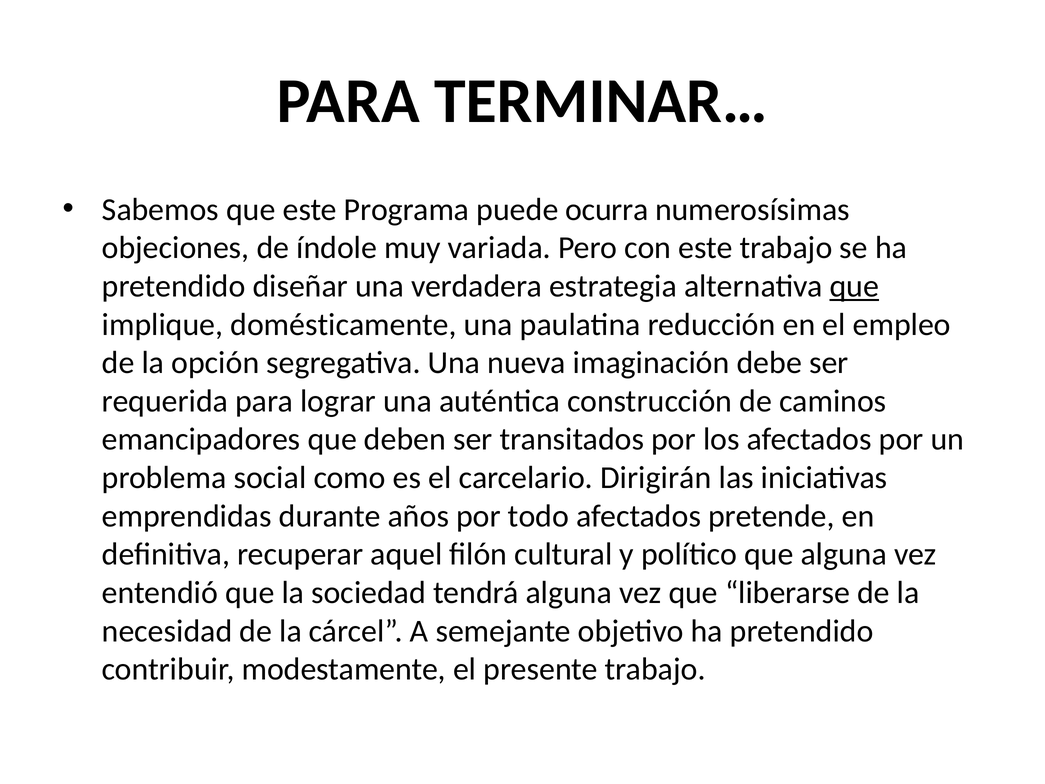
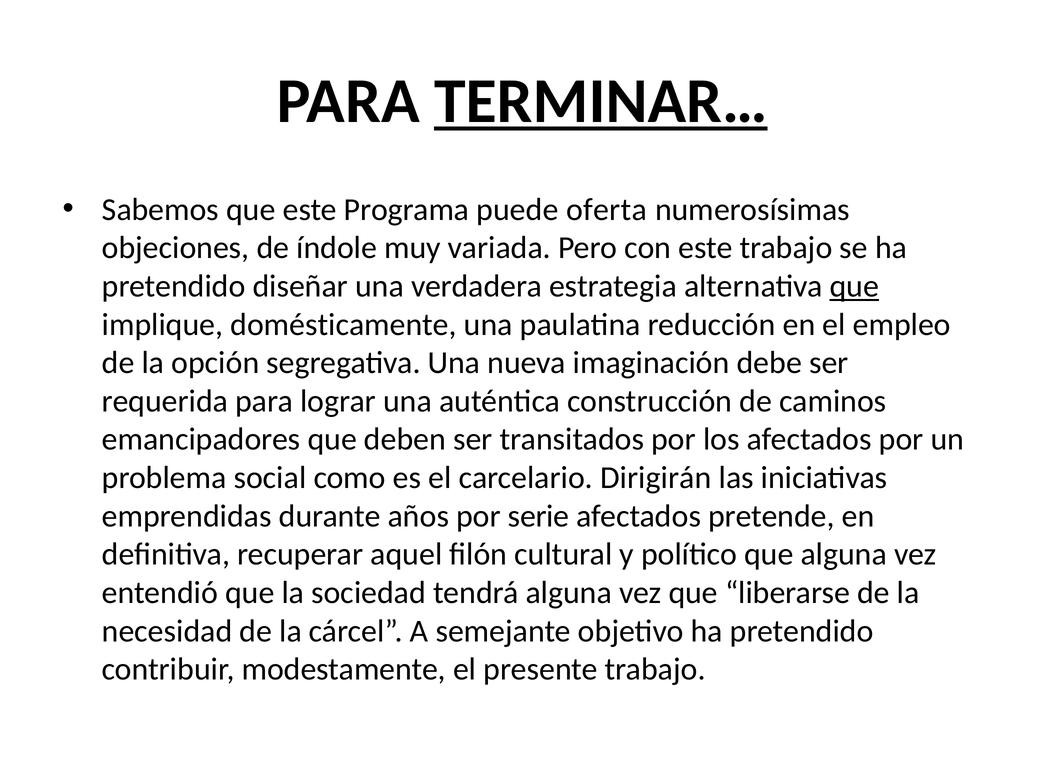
TERMINAR… underline: none -> present
ocurra: ocurra -> oferta
todo: todo -> serie
